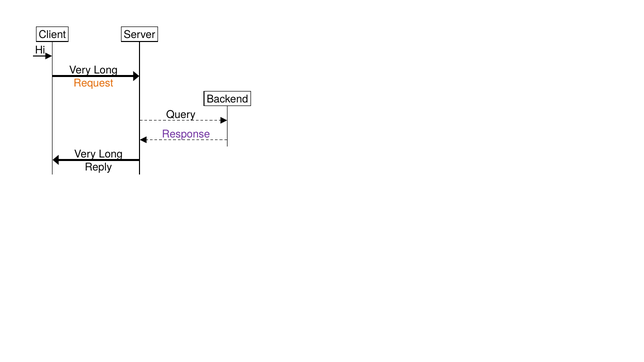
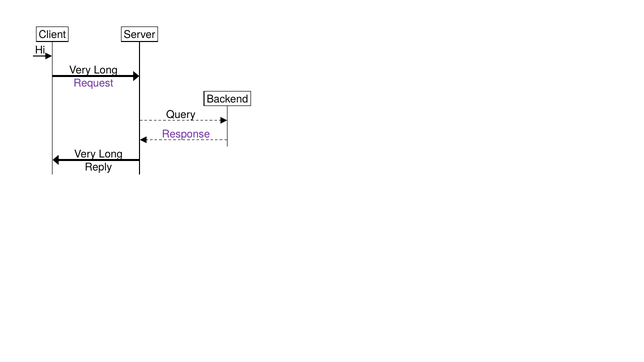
Request colour: orange -> purple
